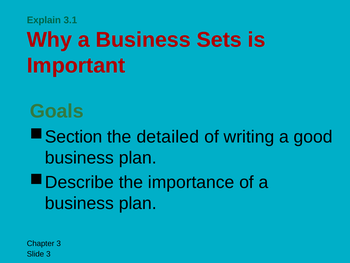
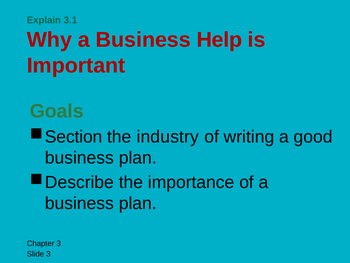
Sets: Sets -> Help
detailed: detailed -> industry
